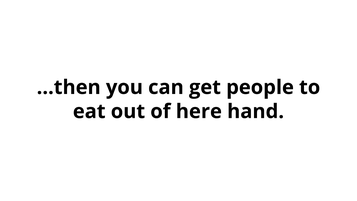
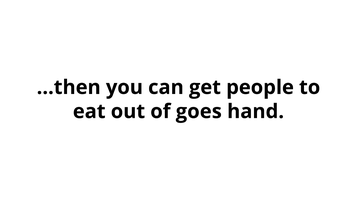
here: here -> goes
